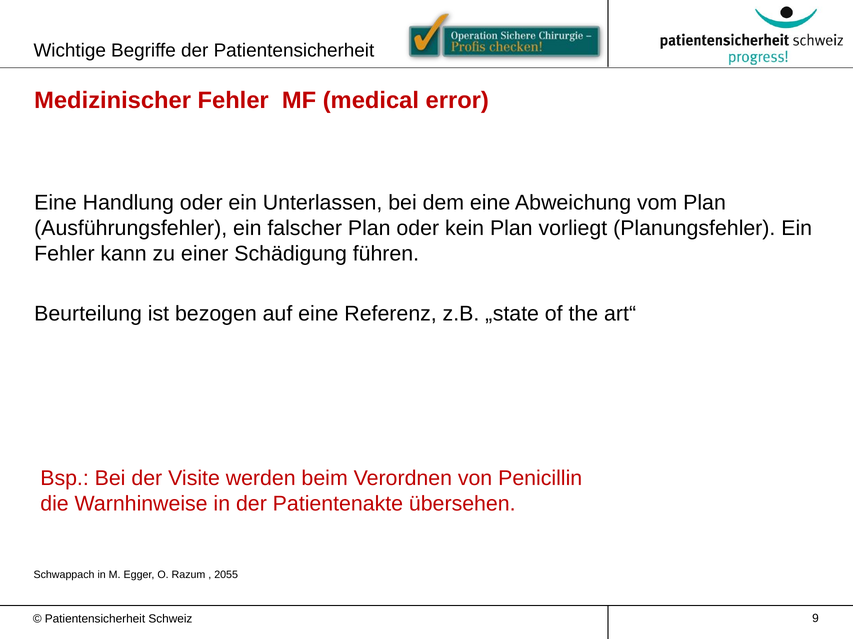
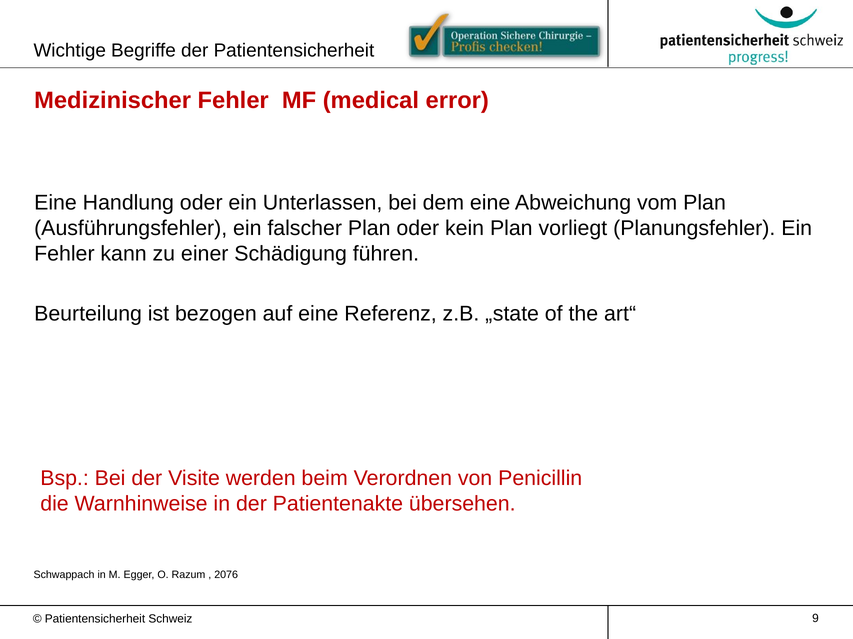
2055: 2055 -> 2076
